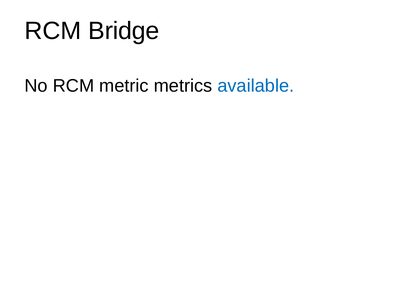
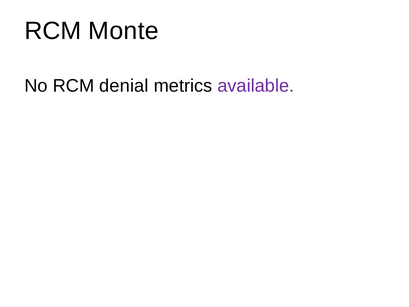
Bridge: Bridge -> Monte
metric: metric -> denial
available colour: blue -> purple
